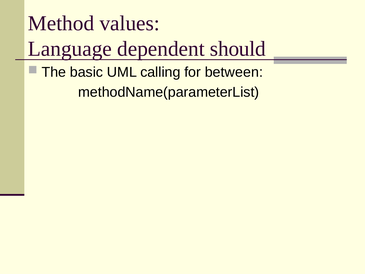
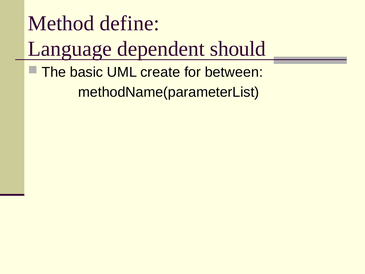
values: values -> define
calling: calling -> create
